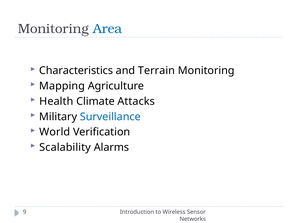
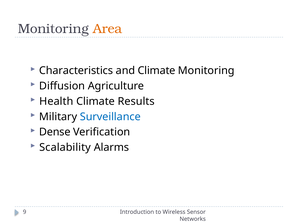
Area colour: blue -> orange
and Terrain: Terrain -> Climate
Mapping: Mapping -> Diffusion
Attacks: Attacks -> Results
World: World -> Dense
